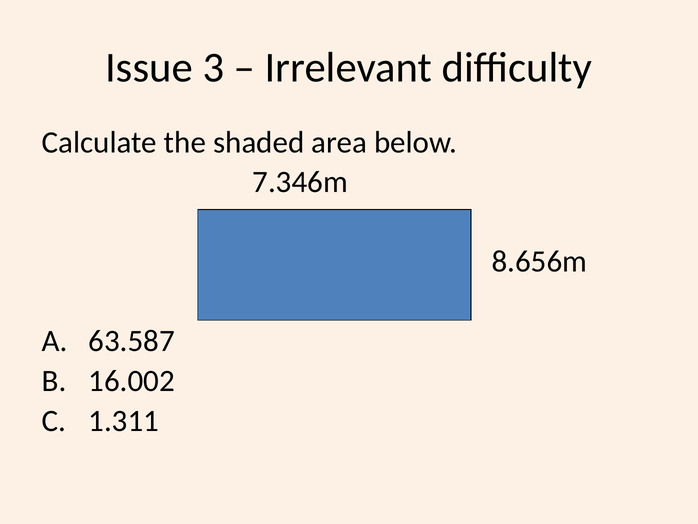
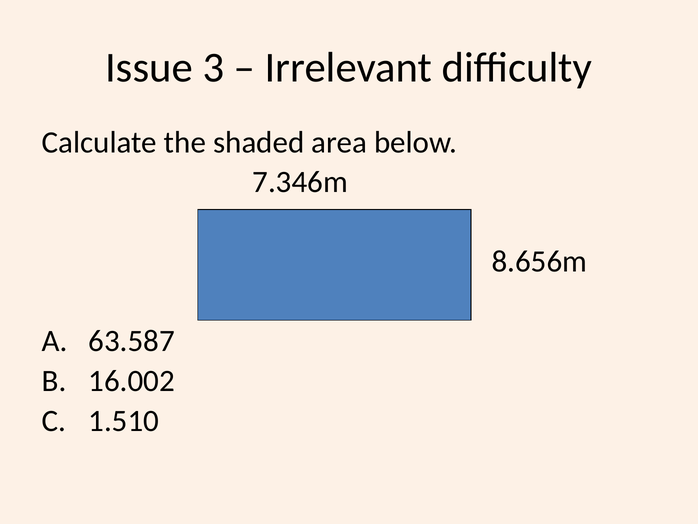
1.311: 1.311 -> 1.510
